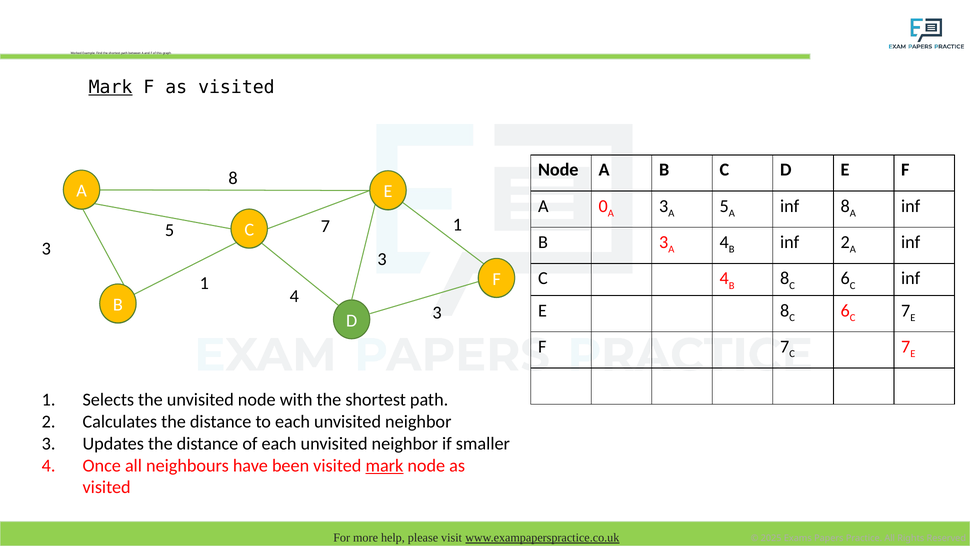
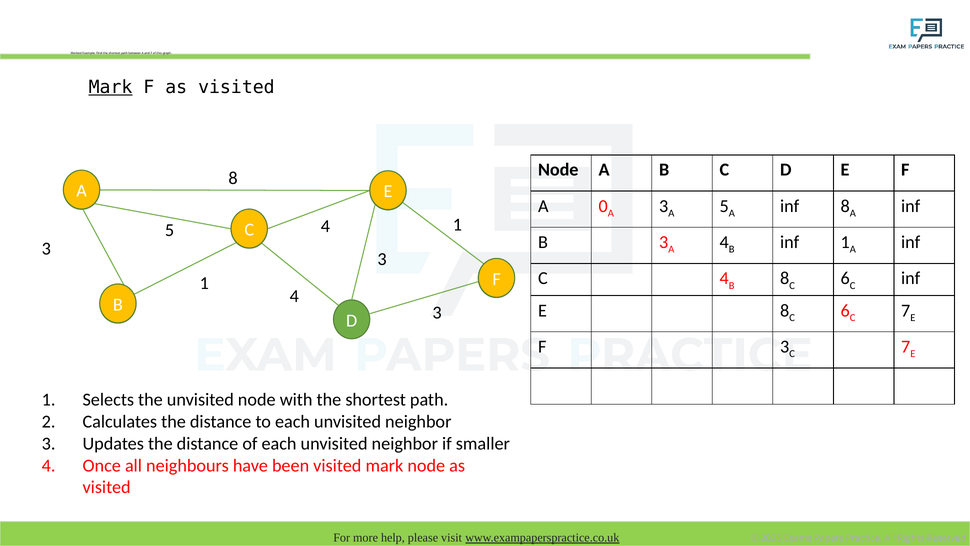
5 7: 7 -> 4
inf 2: 2 -> 1
F 7: 7 -> 3
mark at (384, 465) underline: present -> none
